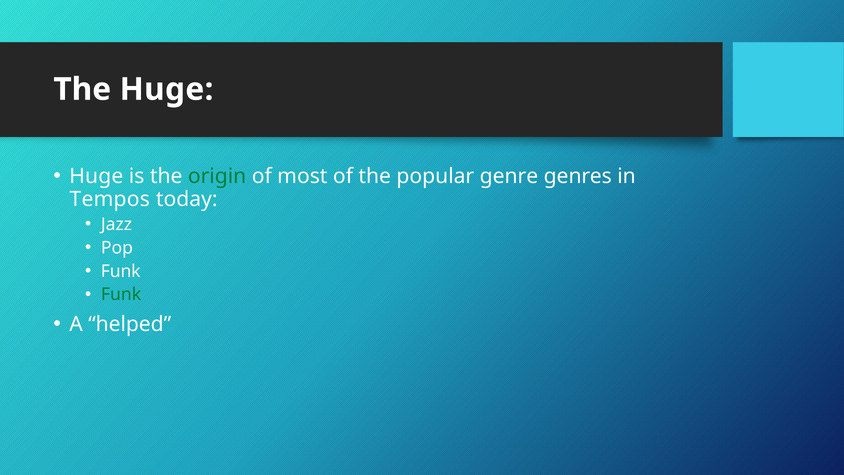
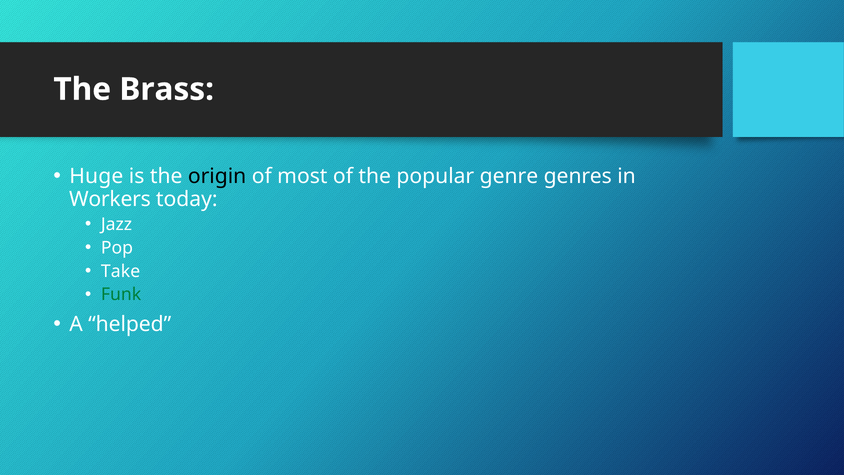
The Huge: Huge -> Brass
origin colour: green -> black
Tempos: Tempos -> Workers
Funk at (121, 271): Funk -> Take
